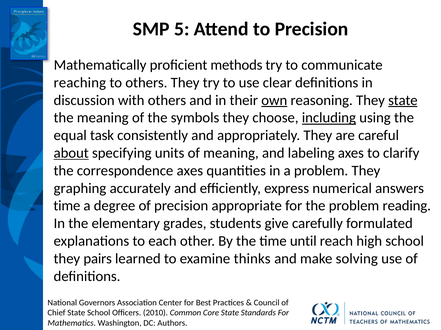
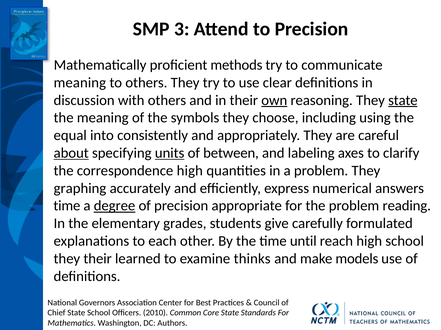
5: 5 -> 3
reaching at (80, 83): reaching -> meaning
including underline: present -> none
task: task -> into
units underline: none -> present
of meaning: meaning -> between
correspondence axes: axes -> high
degree underline: none -> present
they pairs: pairs -> their
solving: solving -> models
